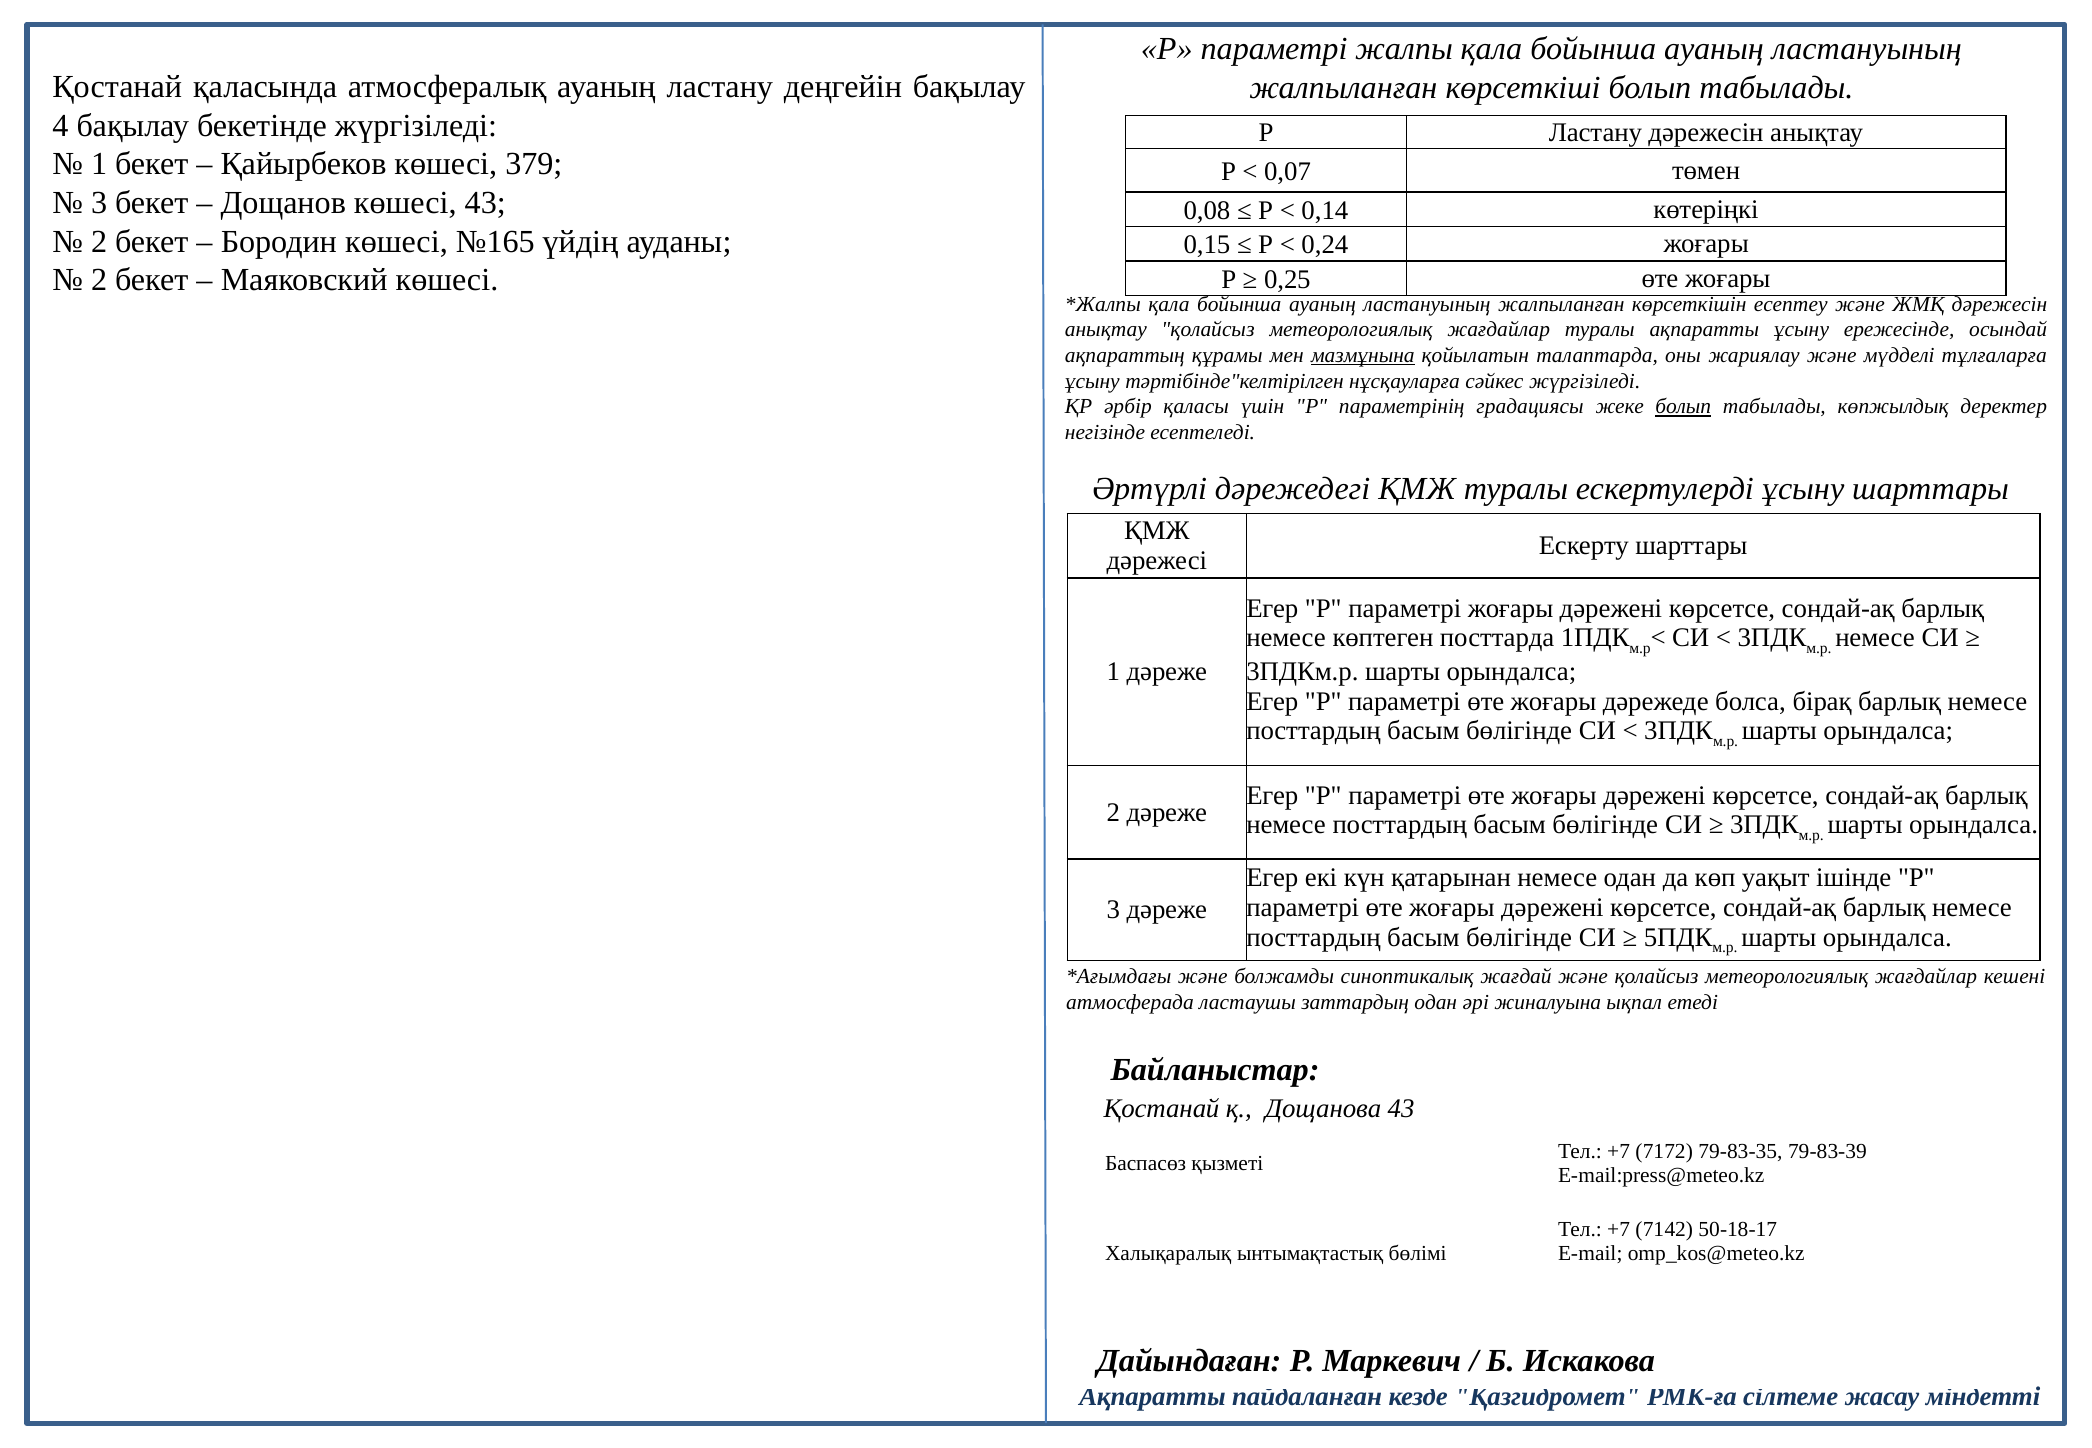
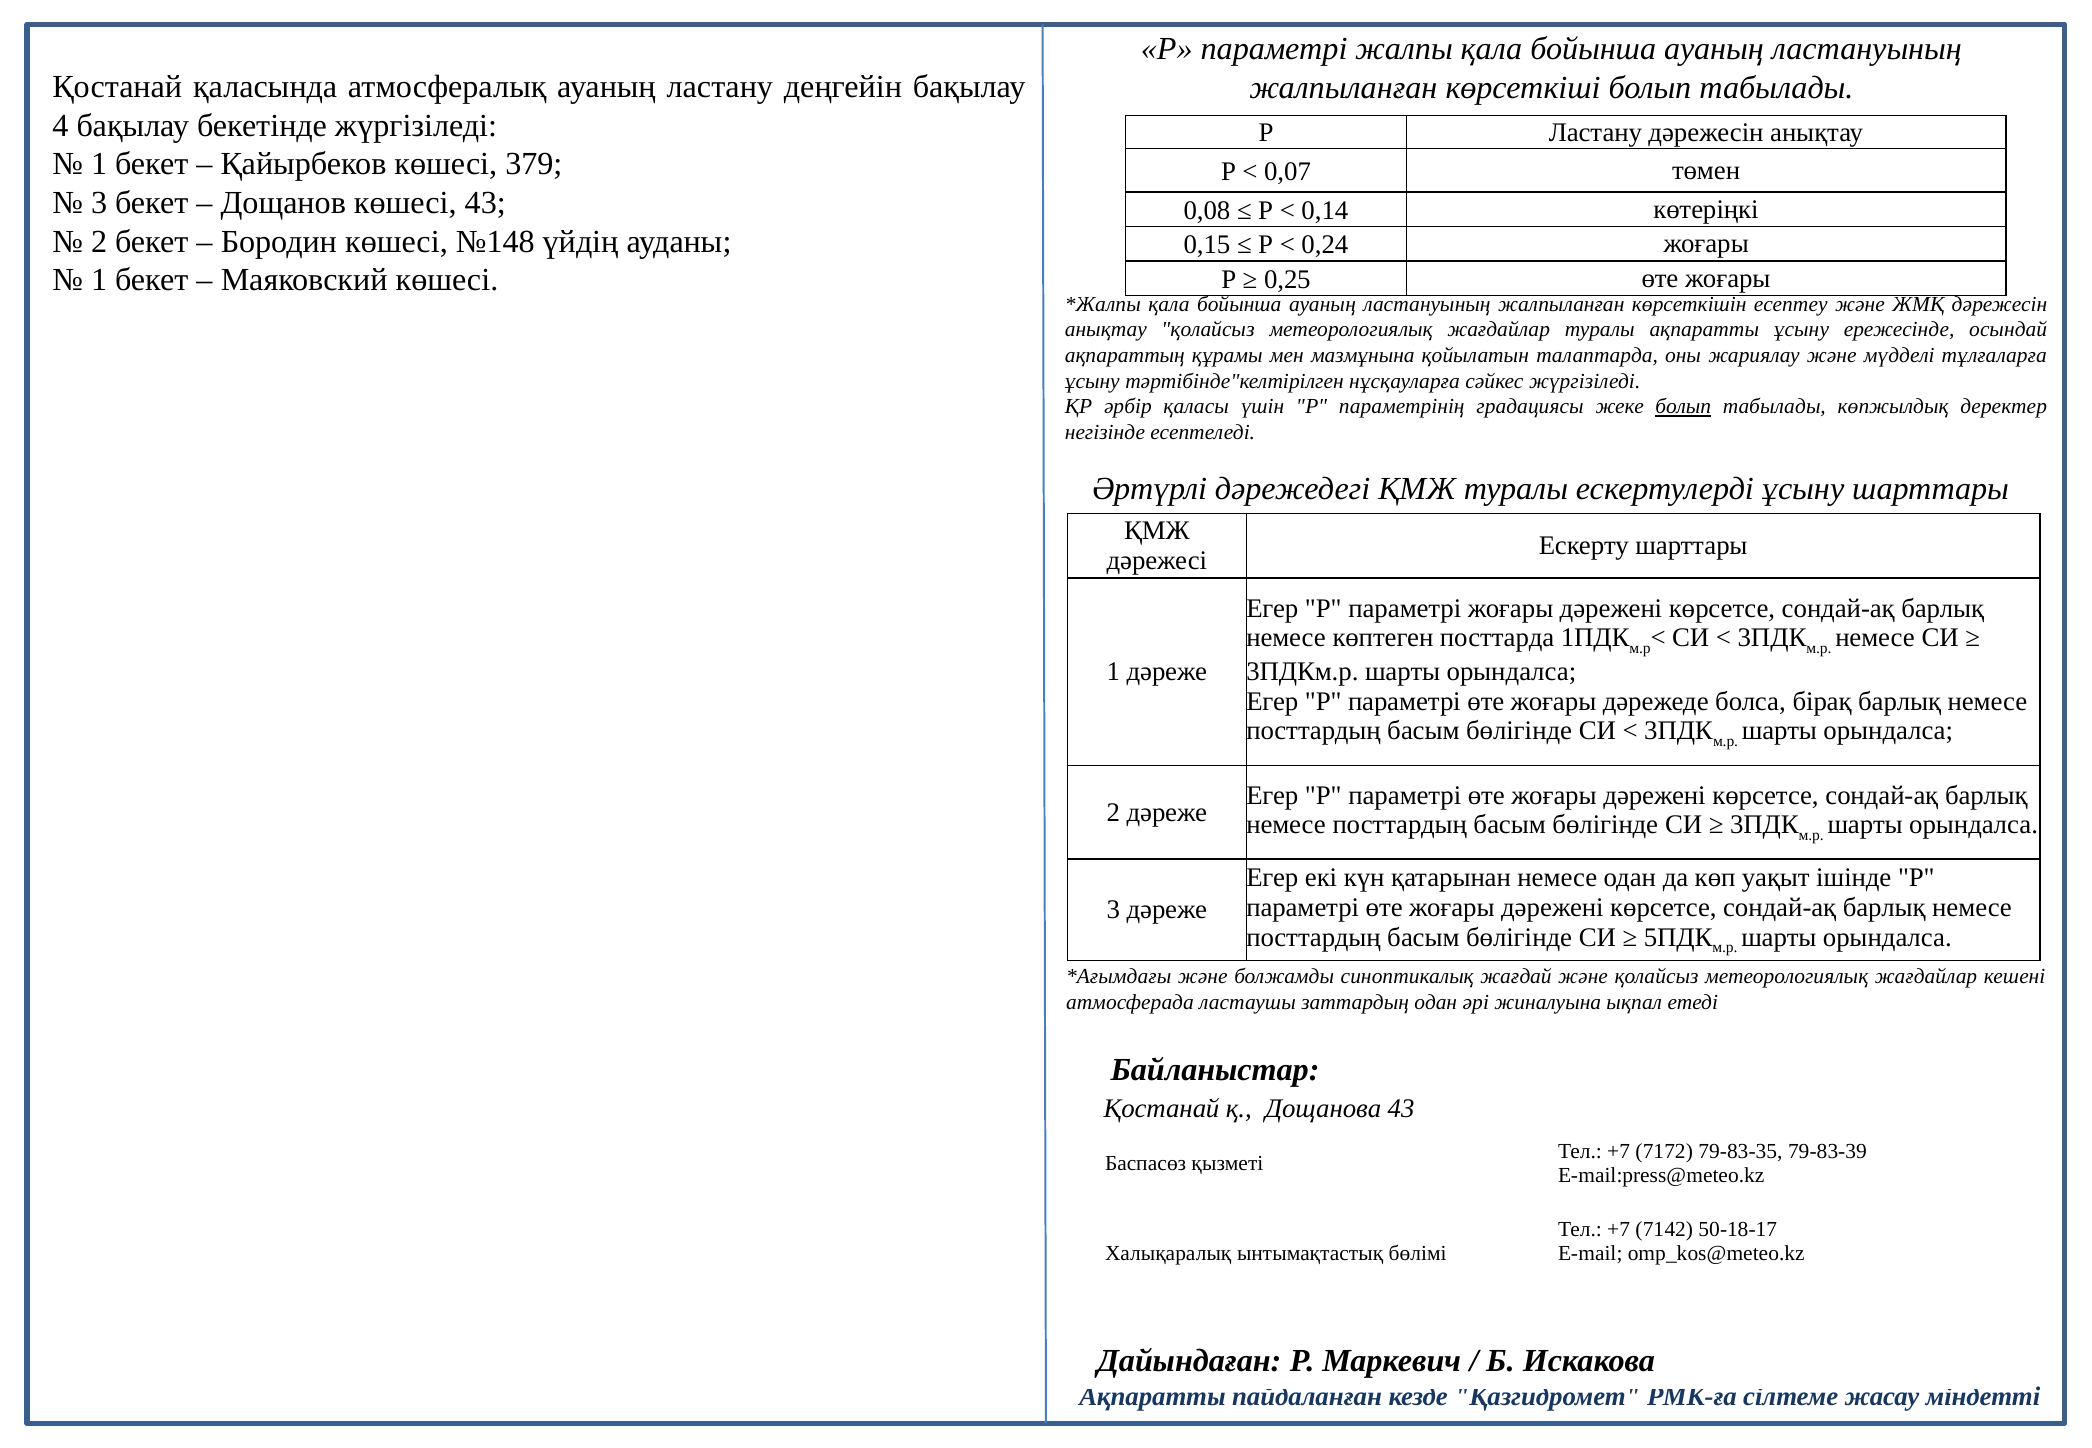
№165: №165 -> №148
2 at (99, 280): 2 -> 1
мазмұнына underline: present -> none
